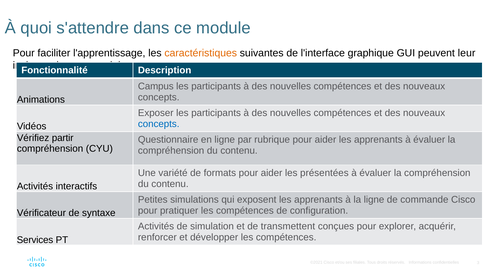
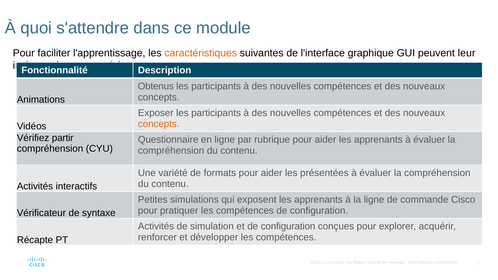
Campus: Campus -> Obtenus
concepts at (159, 124) colour: blue -> orange
et de transmettent: transmettent -> configuration
Services: Services -> Récapte
